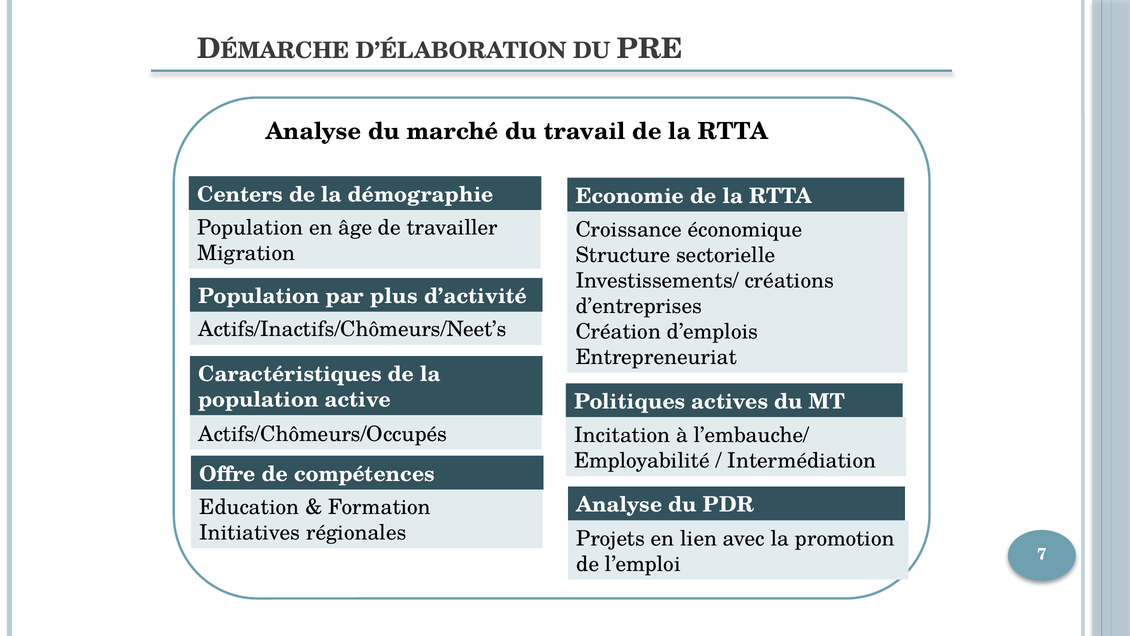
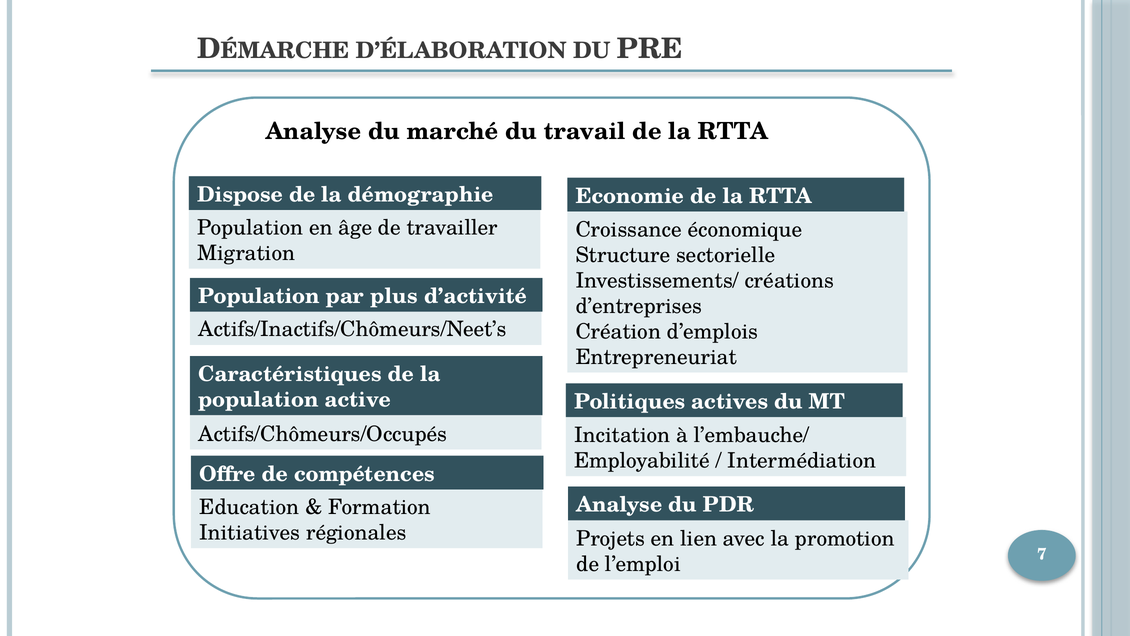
Centers: Centers -> Dispose
